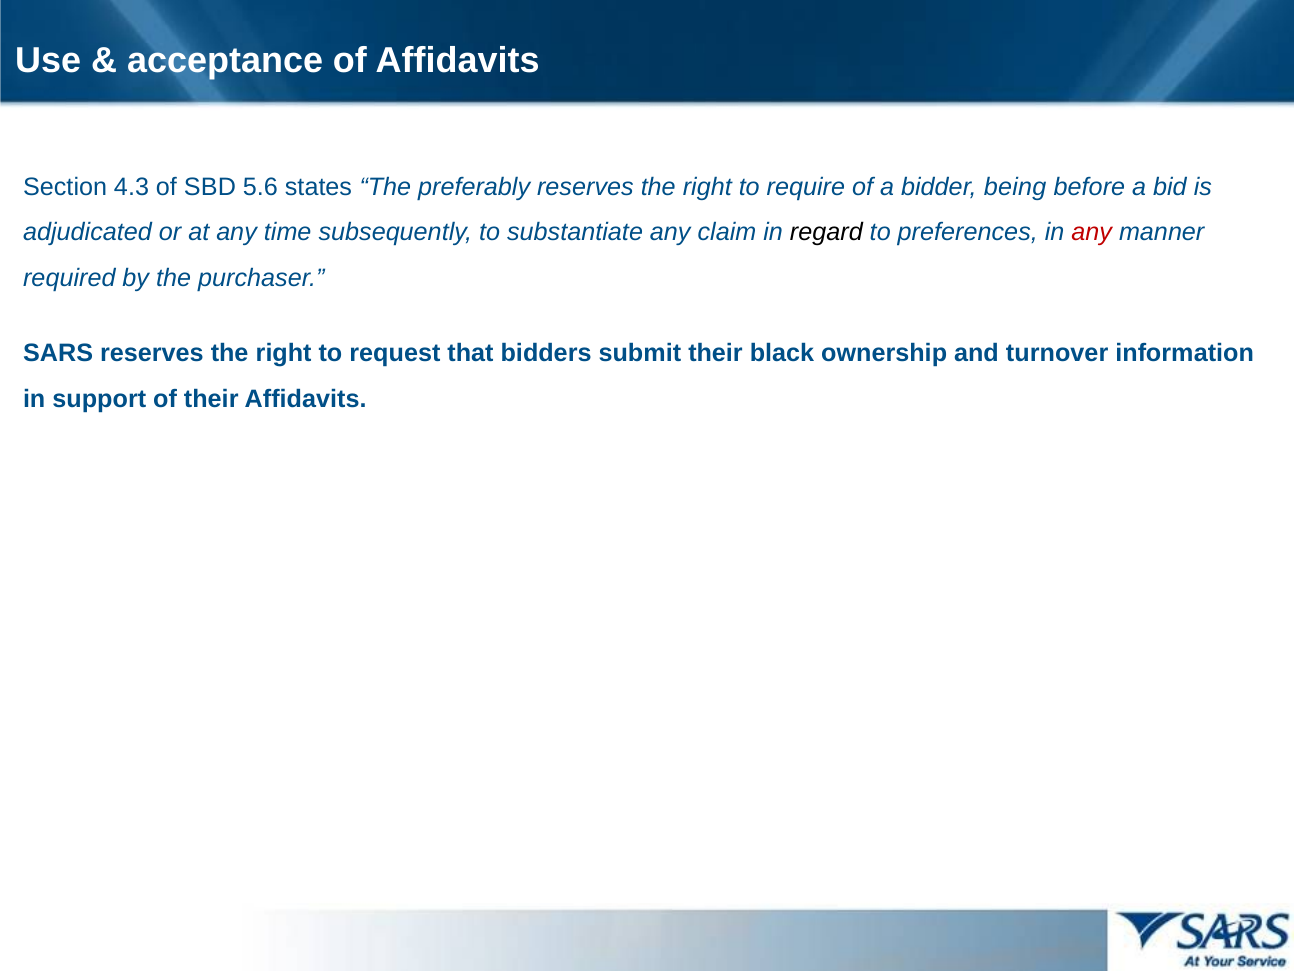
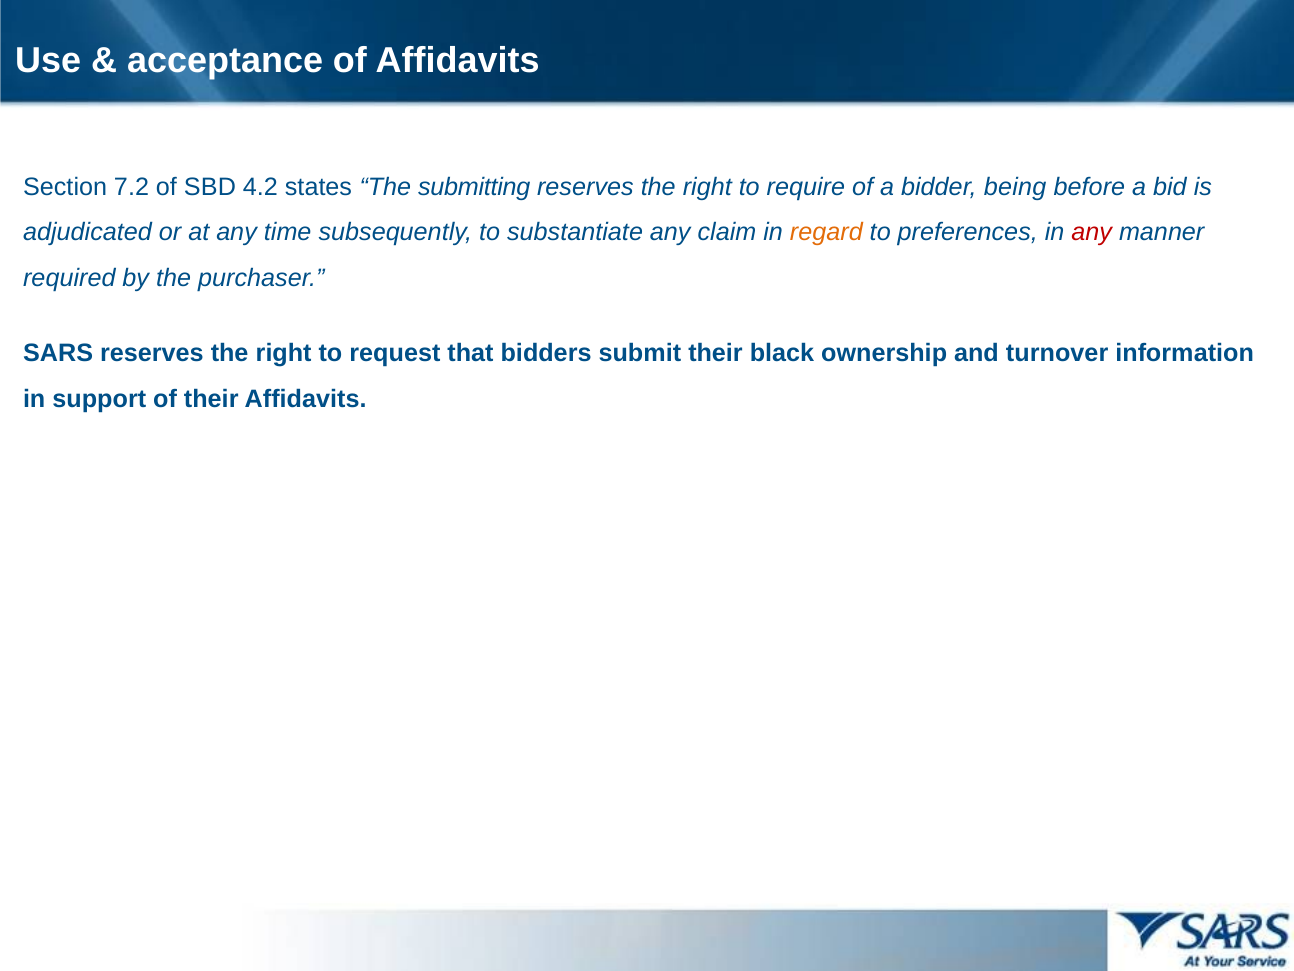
4.3: 4.3 -> 7.2
5.6: 5.6 -> 4.2
preferably: preferably -> submitting
regard colour: black -> orange
